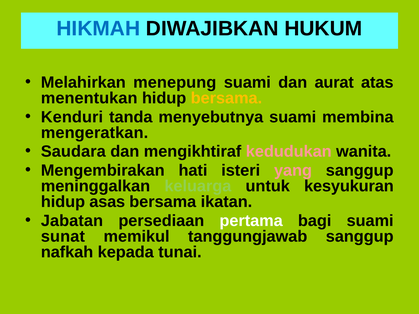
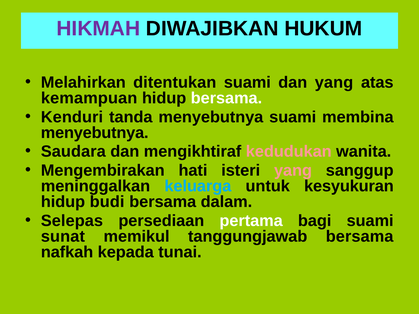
HIKMAH colour: blue -> purple
menepung: menepung -> ditentukan
dan aurat: aurat -> yang
menentukan: menentukan -> kemampuan
bersama at (226, 98) colour: yellow -> white
mengeratkan at (95, 133): mengeratkan -> menyebutnya
keluarga colour: light green -> light blue
asas: asas -> budi
ikatan: ikatan -> dalam
Jabatan: Jabatan -> Selepas
tanggungjawab sanggup: sanggup -> bersama
